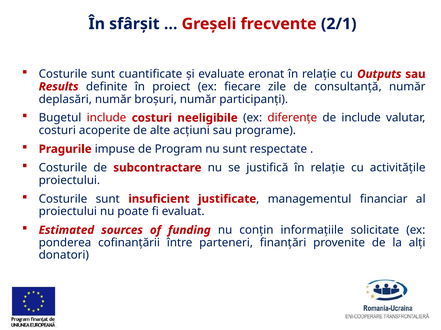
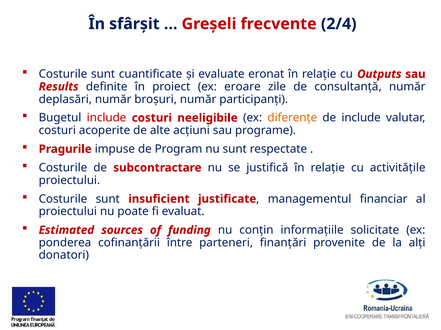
2/1: 2/1 -> 2/4
fiecare: fiecare -> eroare
diferențe colour: red -> orange
